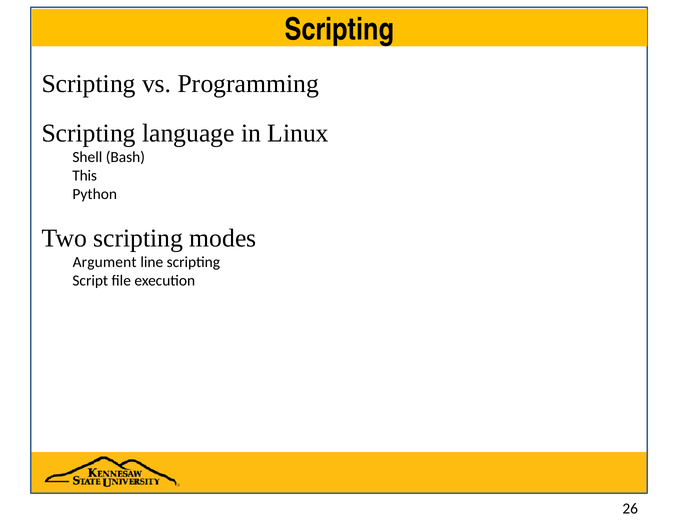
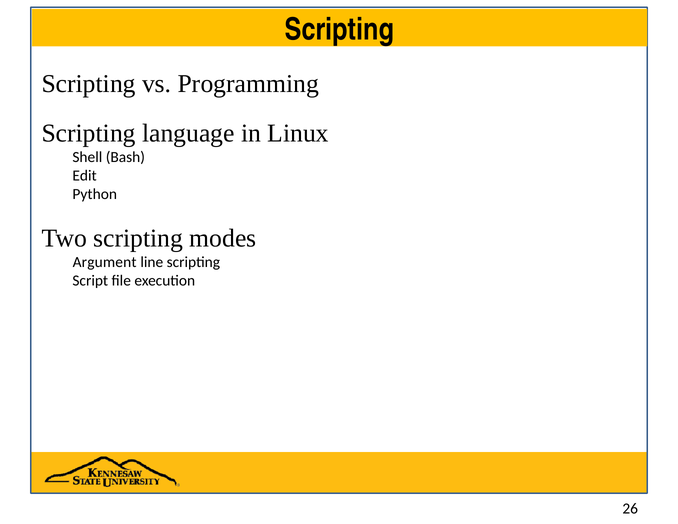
This: This -> Edit
